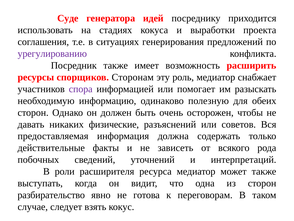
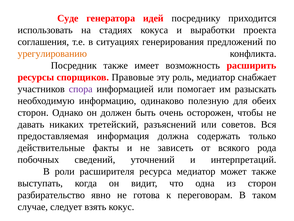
урегулированию colour: purple -> orange
Сторонам: Сторонам -> Правовые
физические: физические -> третейский
